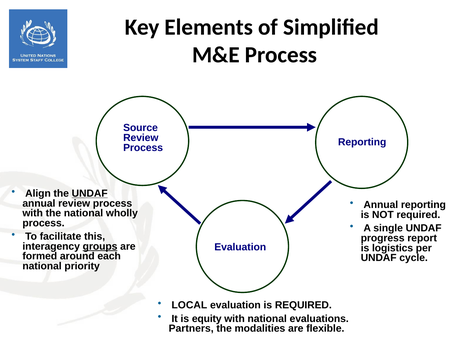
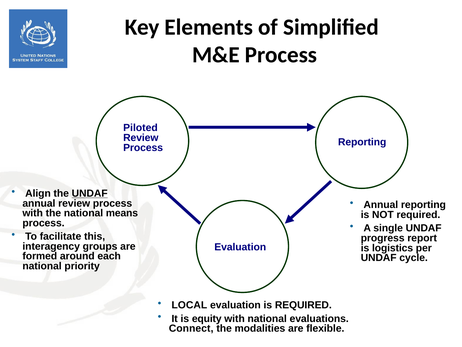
Source: Source -> Piloted
wholly: wholly -> means
groups underline: present -> none
Partners: Partners -> Connect
